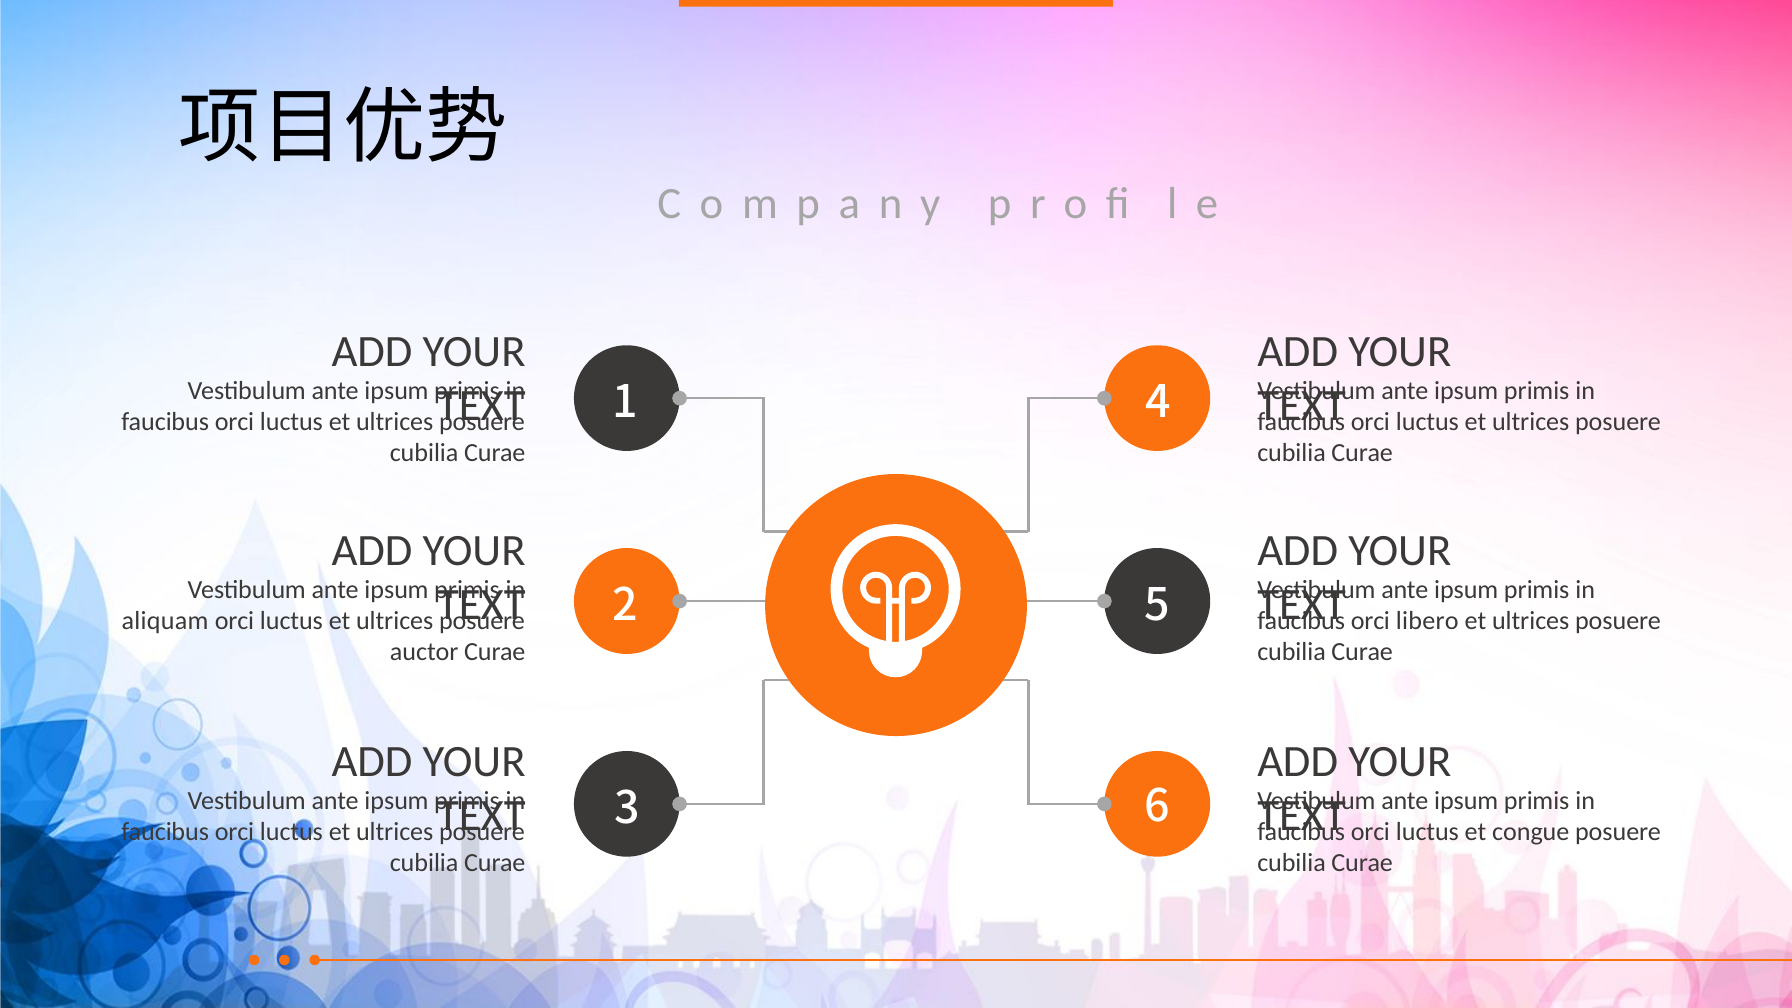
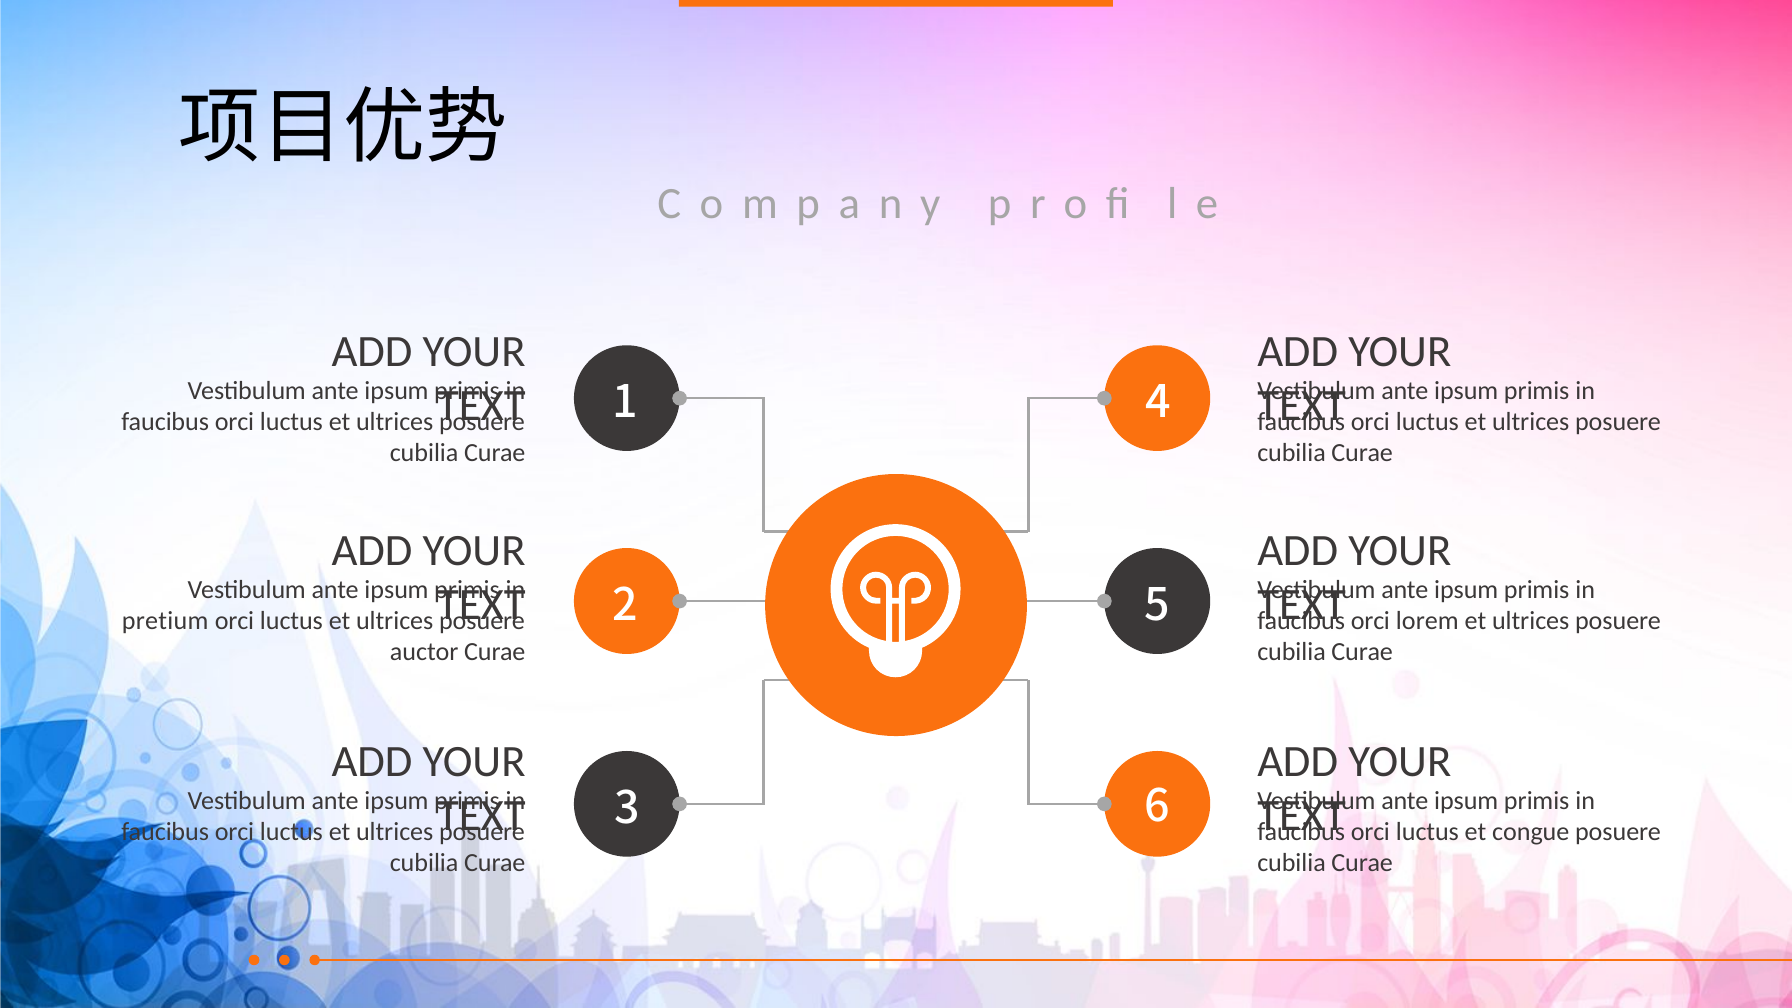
aliquam: aliquam -> pretium
libero: libero -> lorem
